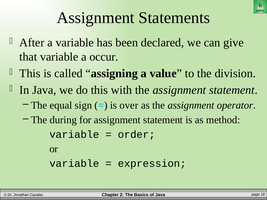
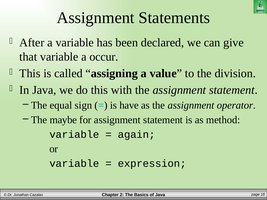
over: over -> have
during: during -> maybe
order: order -> again
